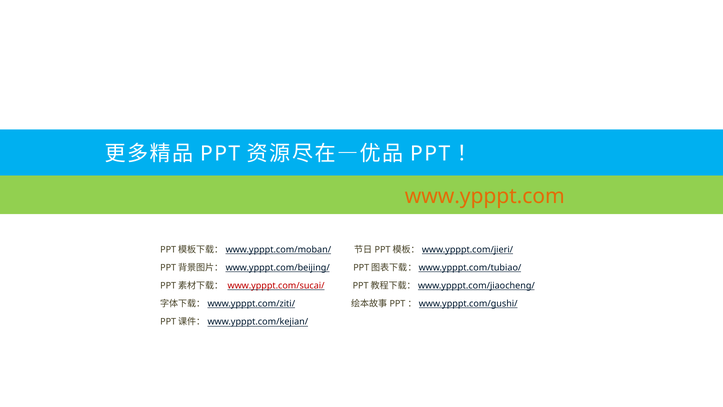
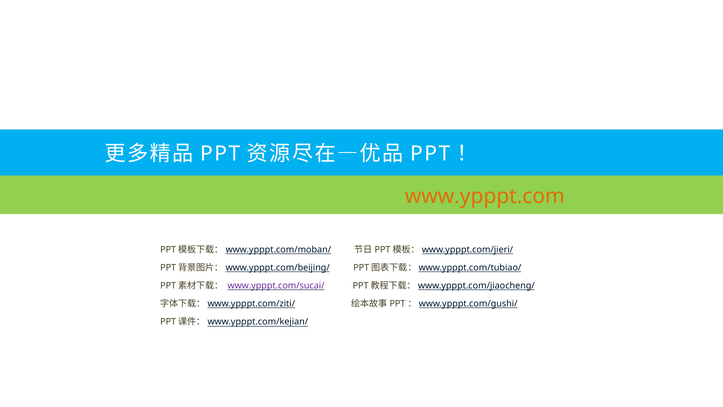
www.ypppt.com/sucai/ colour: red -> purple
